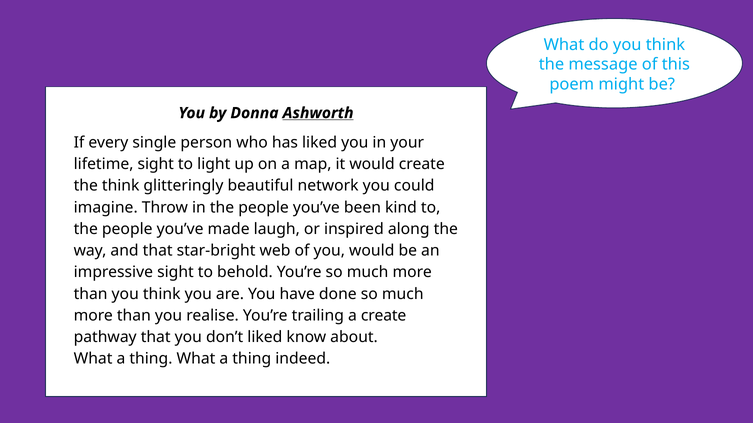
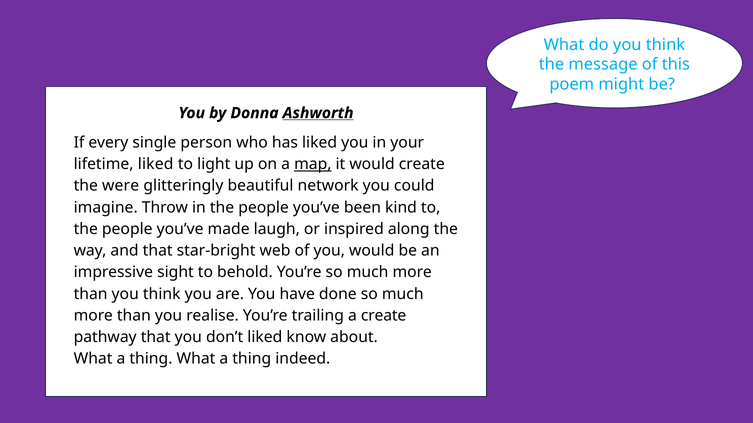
lifetime sight: sight -> liked
map underline: none -> present
the think: think -> were
